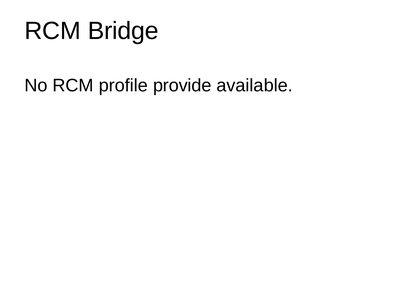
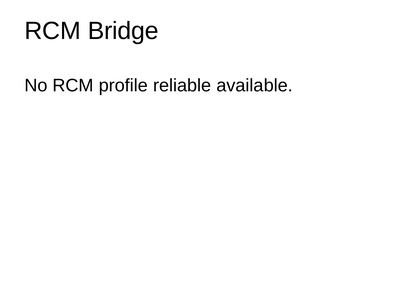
provide: provide -> reliable
